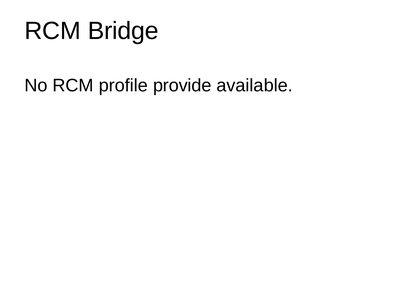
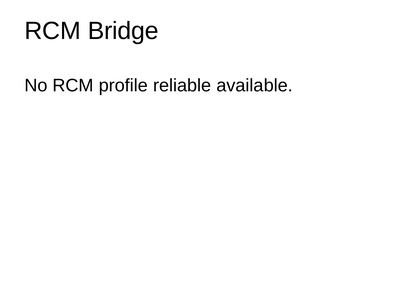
provide: provide -> reliable
